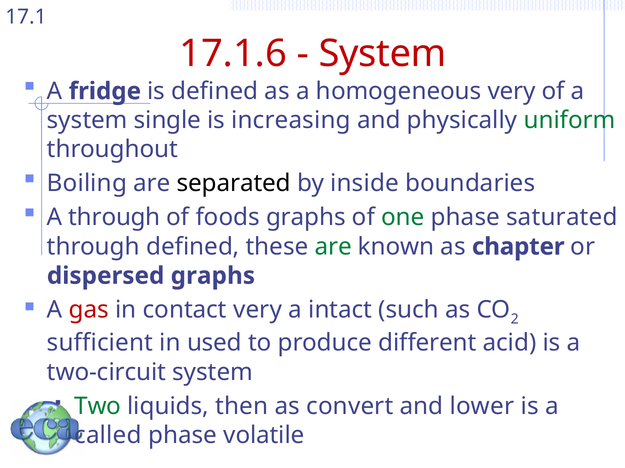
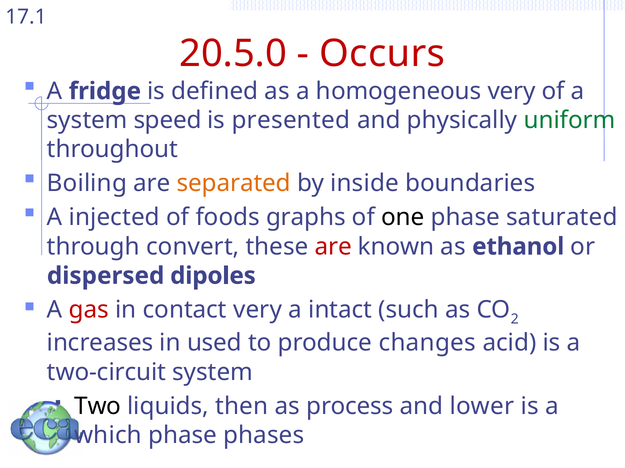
17.1.6: 17.1.6 -> 20.5.0
System at (382, 54): System -> Occurs
single: single -> speed
increasing: increasing -> presented
separated colour: black -> orange
A through: through -> injected
one colour: green -> black
through defined: defined -> convert
are at (333, 247) colour: green -> red
chapter: chapter -> ethanol
dispersed graphs: graphs -> dipoles
sufficient: sufficient -> increases
different: different -> changes
Two colour: green -> black
convert: convert -> process
called: called -> which
volatile: volatile -> phases
